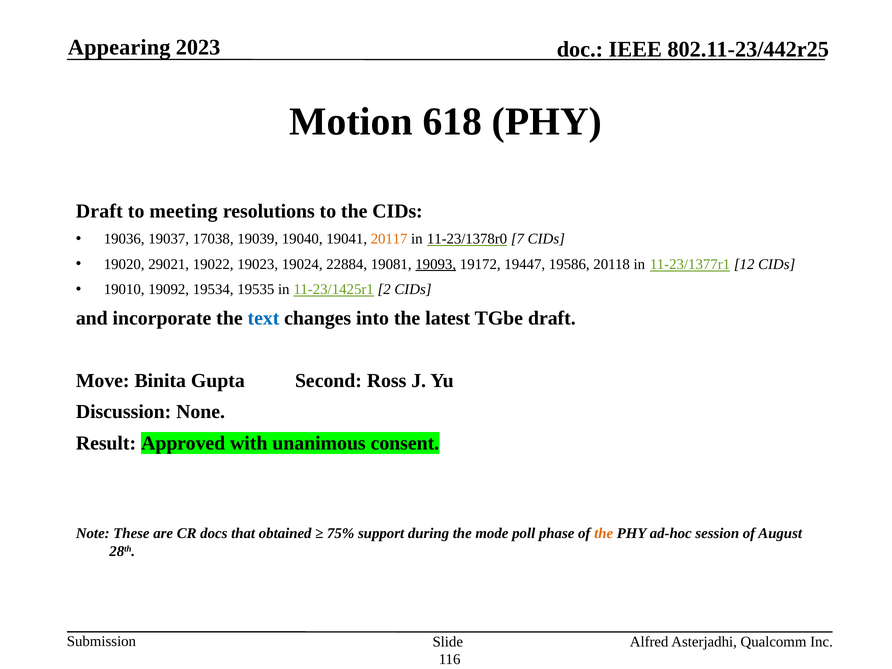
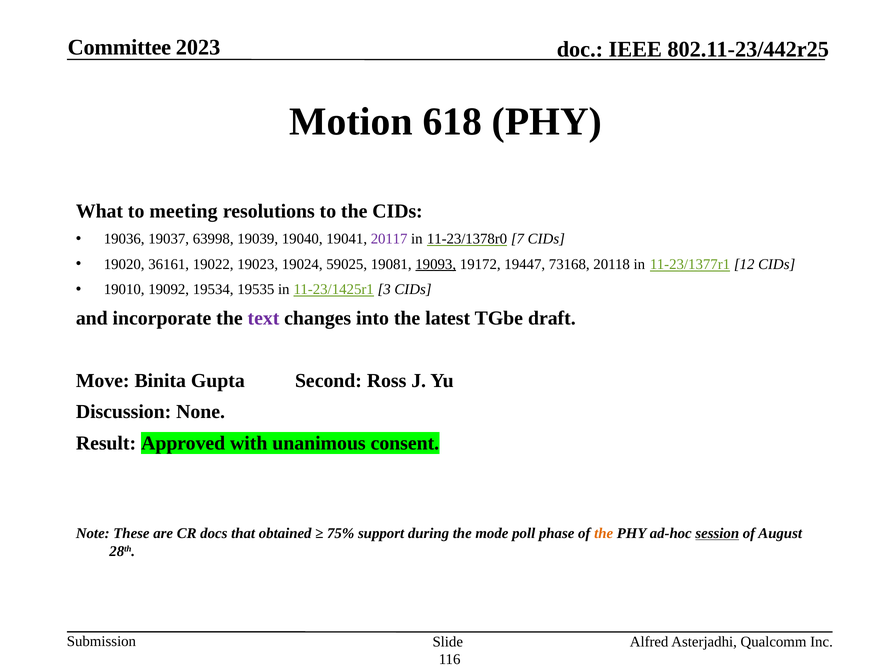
Appearing: Appearing -> Committee
Draft at (99, 211): Draft -> What
17038: 17038 -> 63998
20117 colour: orange -> purple
29021: 29021 -> 36161
22884: 22884 -> 59025
19586: 19586 -> 73168
2: 2 -> 3
text colour: blue -> purple
session underline: none -> present
